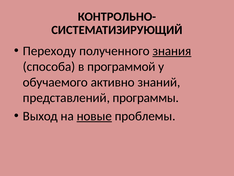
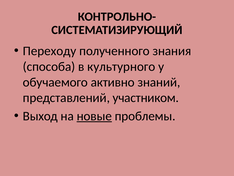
знания underline: present -> none
программой: программой -> культурного
программы: программы -> участником
